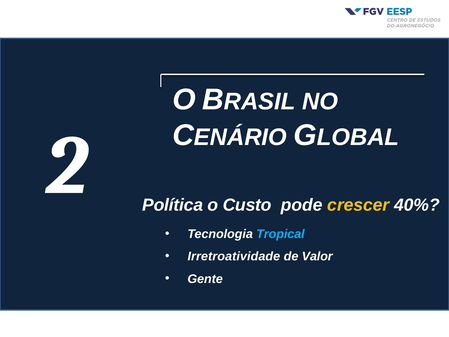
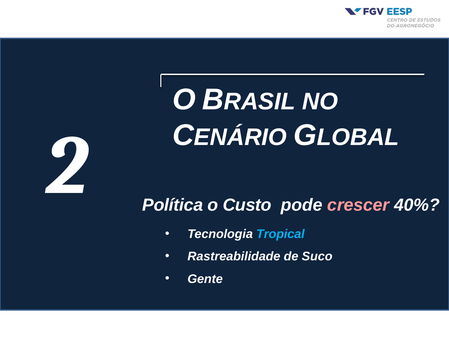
crescer colour: yellow -> pink
Irretroatividade: Irretroatividade -> Rastreabilidade
Valor: Valor -> Suco
